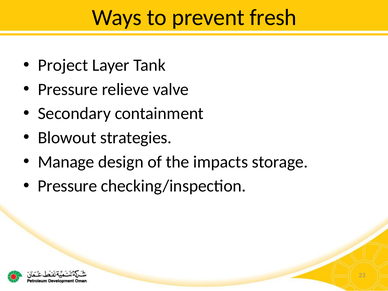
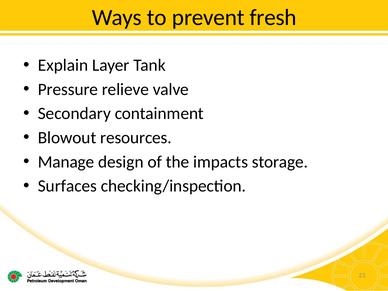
Project: Project -> Explain
strategies: strategies -> resources
Pressure at (67, 186): Pressure -> Surfaces
